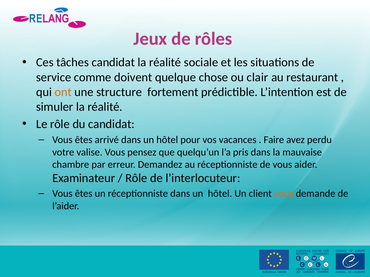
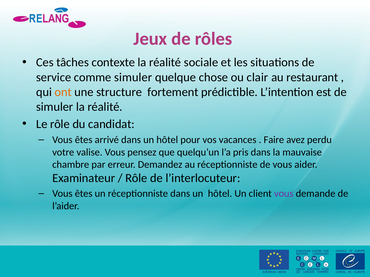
tâches candidat: candidat -> contexte
comme doivent: doivent -> simuler
vous at (284, 194) colour: orange -> purple
